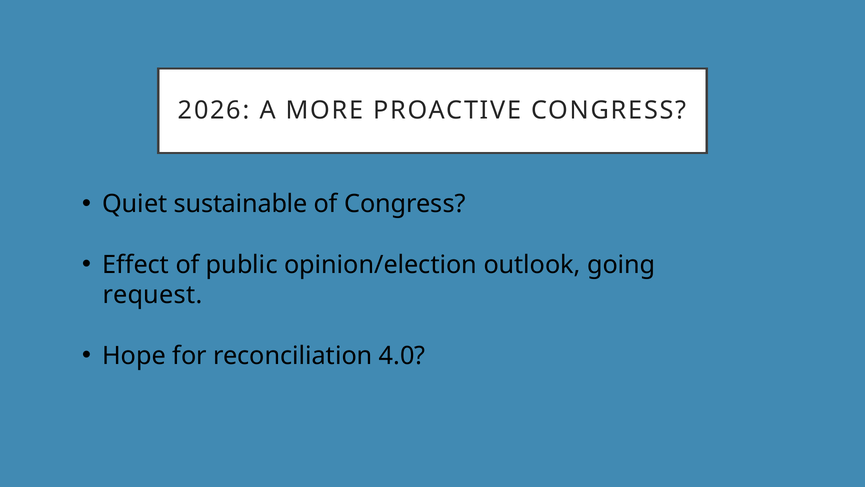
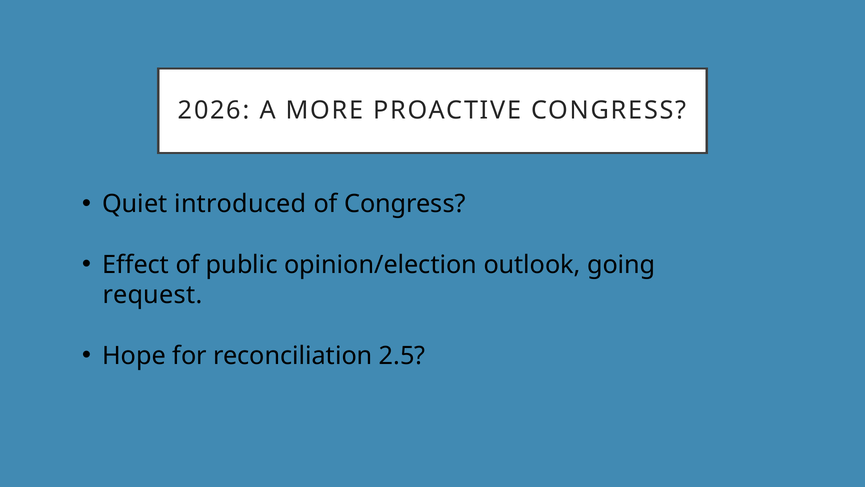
sustainable: sustainable -> introduced
4.0: 4.0 -> 2.5
